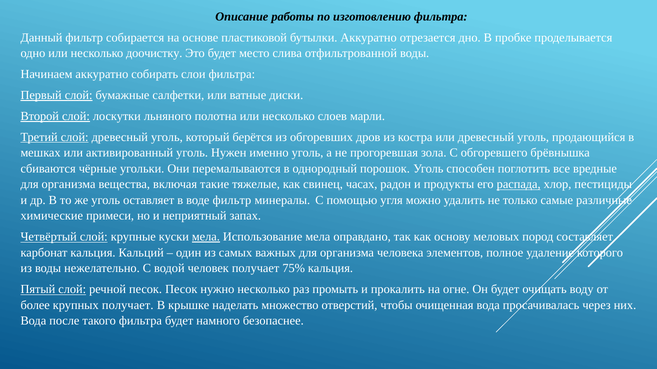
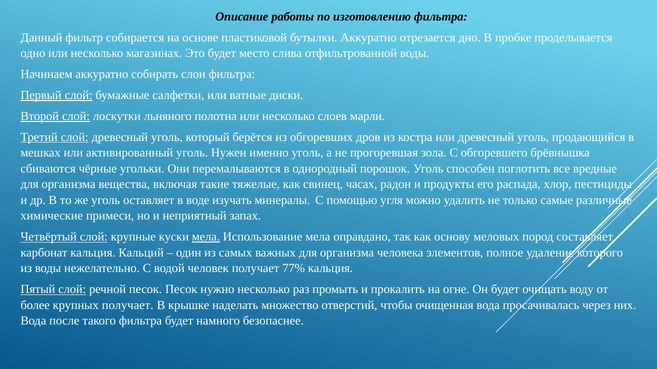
доочистку: доочистку -> магазинах
распада underline: present -> none
воде фильтр: фильтр -> изучать
75%: 75% -> 77%
